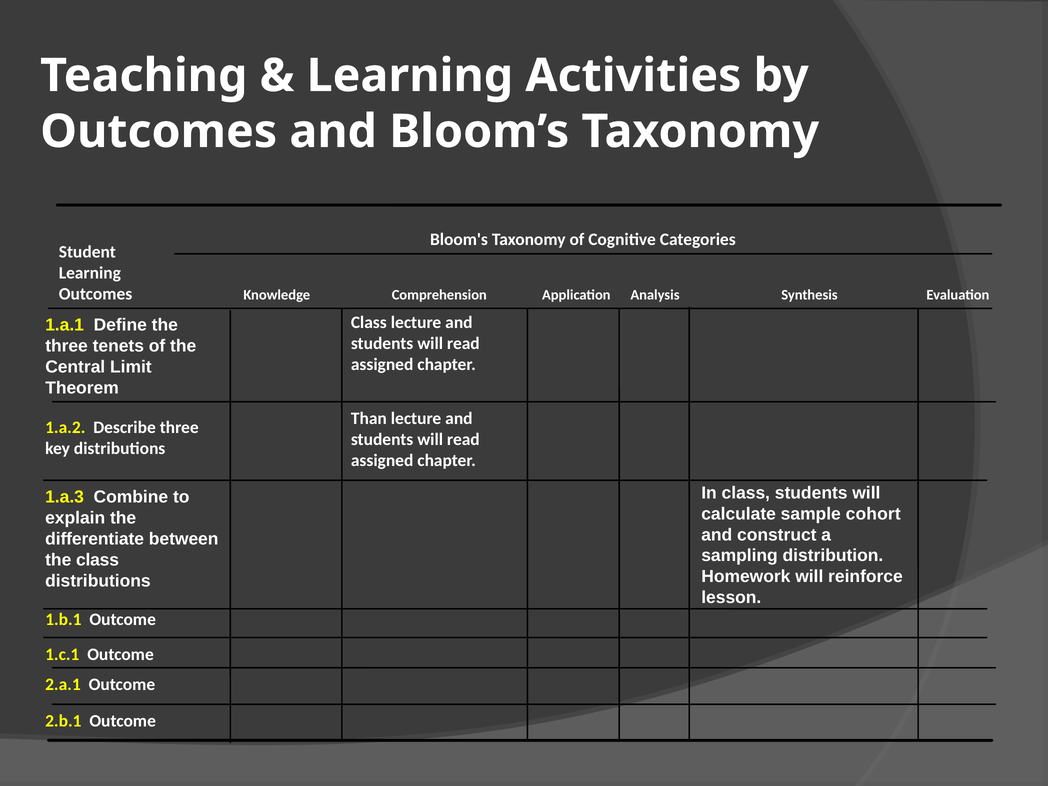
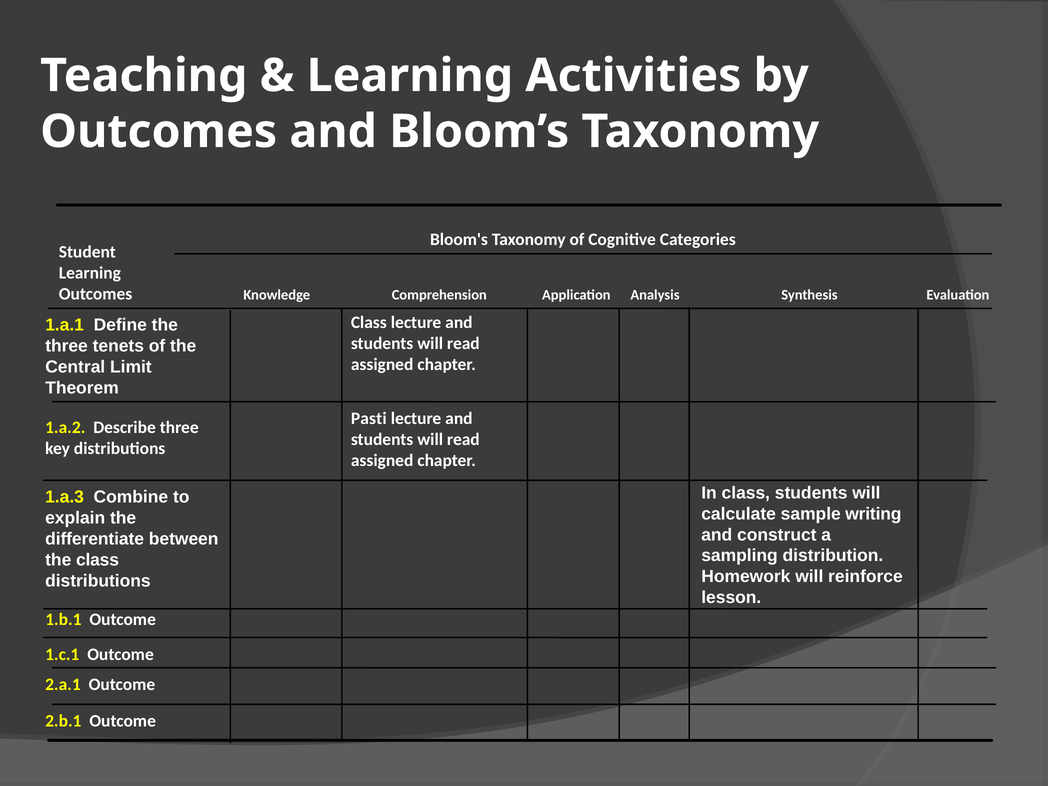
Than: Than -> Pasti
cohort: cohort -> writing
